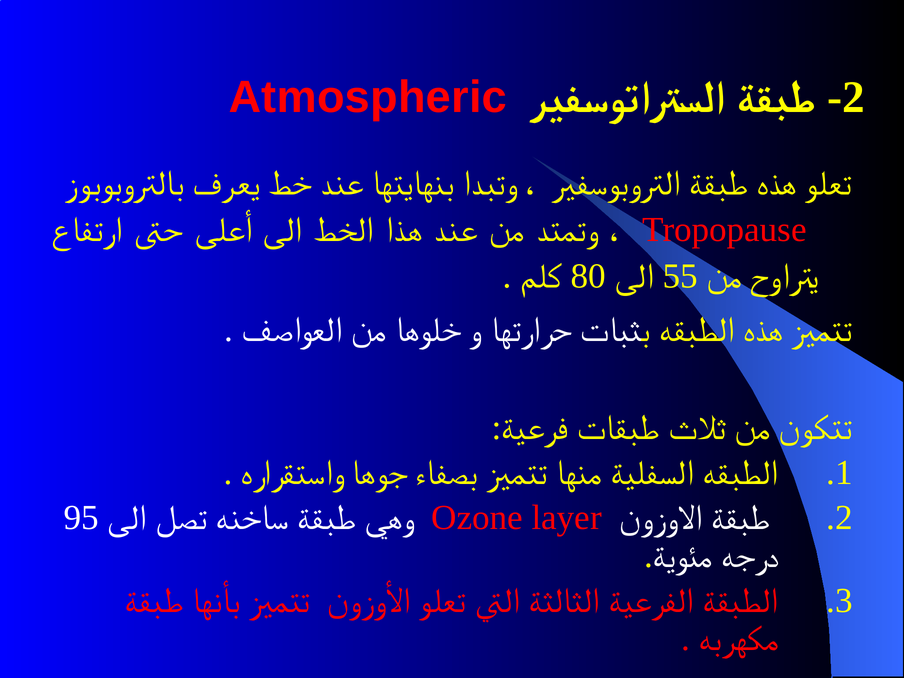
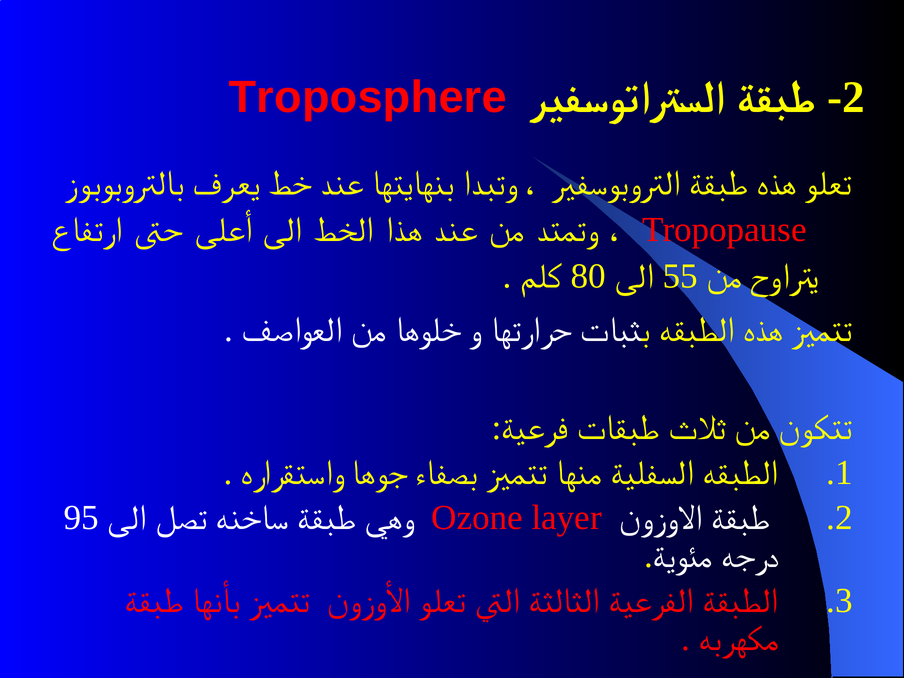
Atmospheric: Atmospheric -> Troposphere
